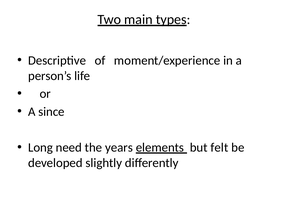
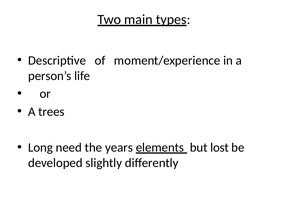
since: since -> trees
felt: felt -> lost
